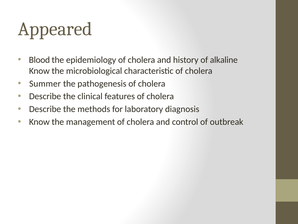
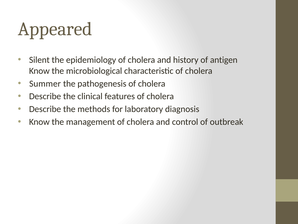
Blood: Blood -> Silent
alkaline: alkaline -> antigen
